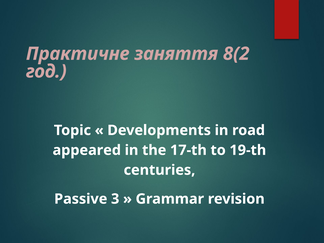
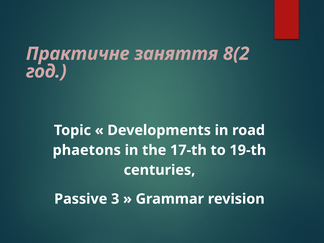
appeared: appeared -> phaetons
